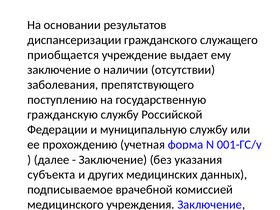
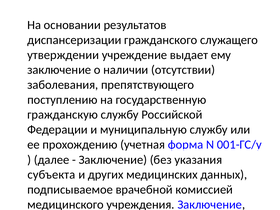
приобщается at (63, 55): приобщается -> утверждении
